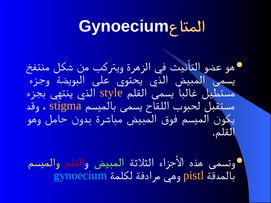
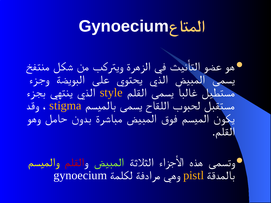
gynoecium at (80, 175) colour: light blue -> white
